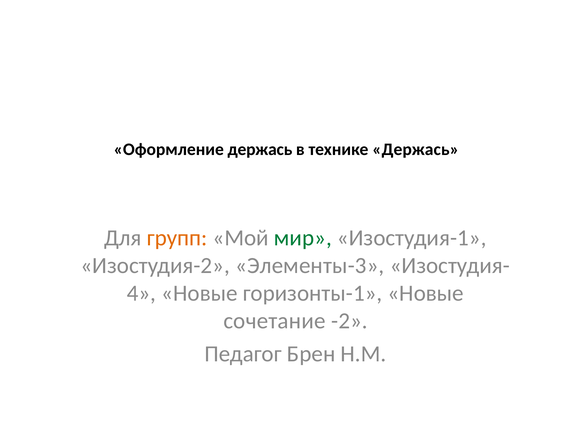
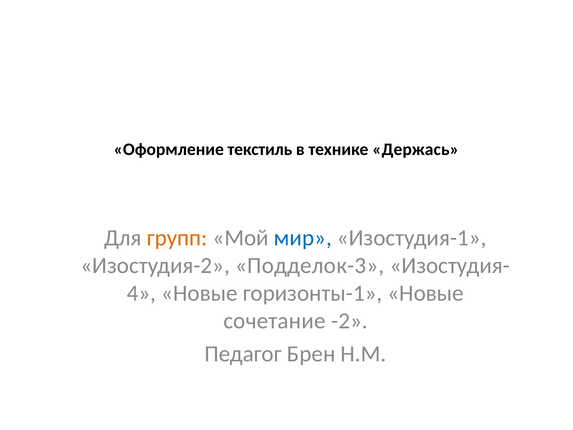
Оформление держась: держась -> текстиль
мир colour: green -> blue
Элементы-3: Элементы-3 -> Подделок-3
